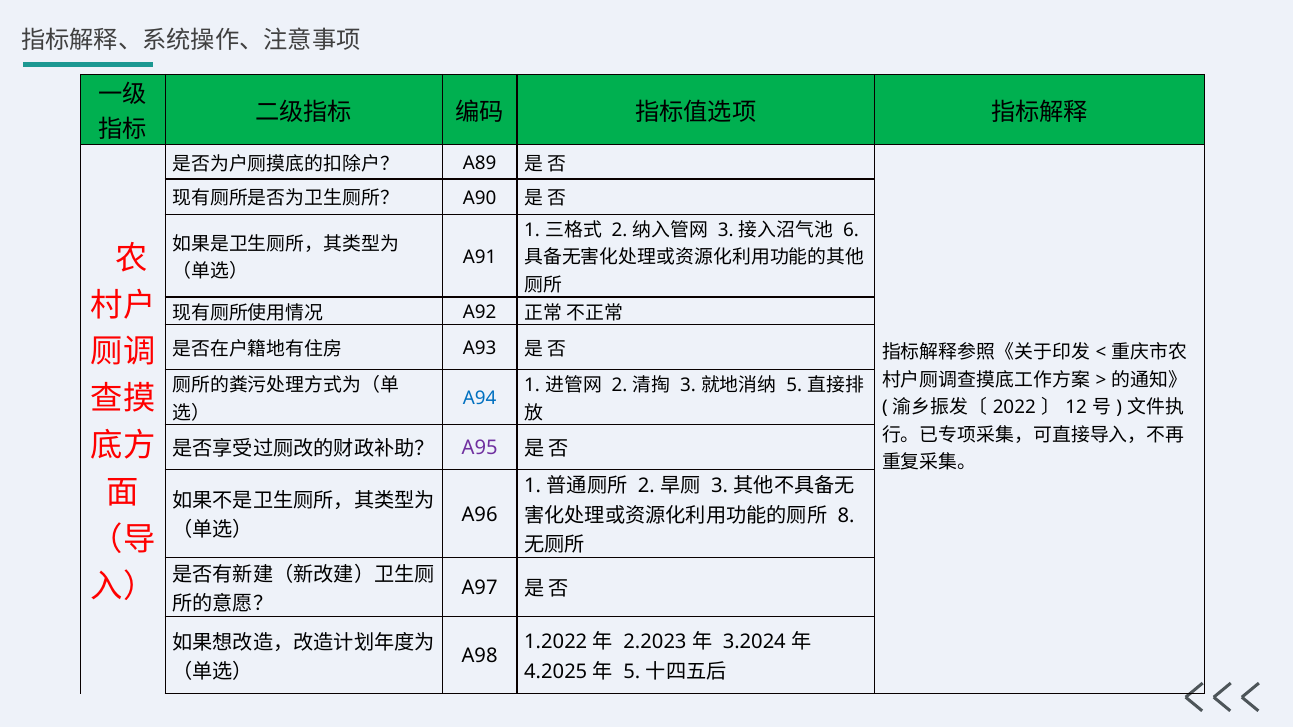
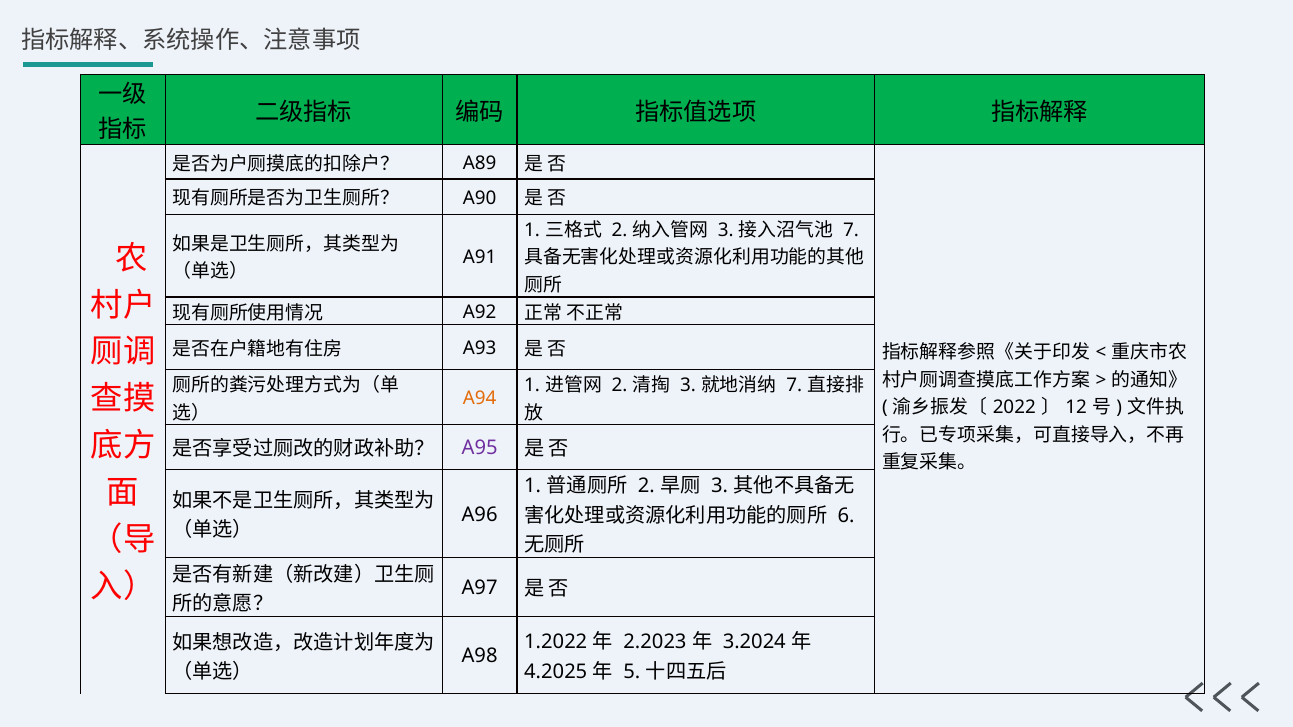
6 at (851, 230): 6 -> 7
5 at (794, 385): 5 -> 7
A94 colour: blue -> orange
8: 8 -> 6
